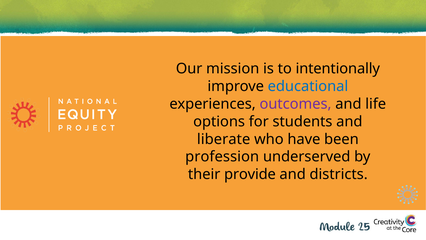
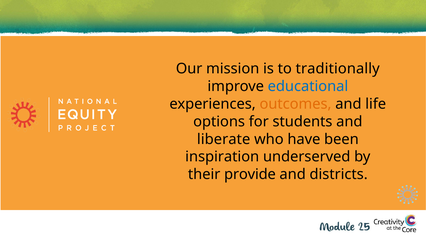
intentionally: intentionally -> traditionally
outcomes colour: purple -> orange
profession: profession -> inspiration
